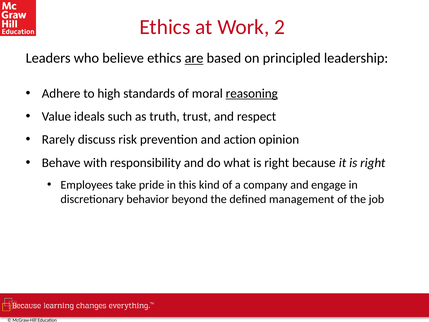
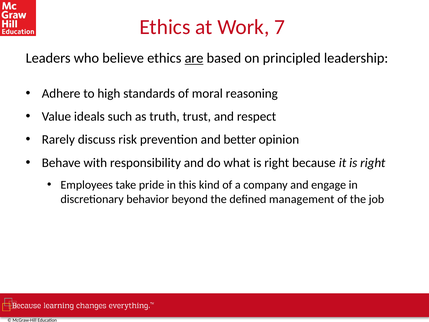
2: 2 -> 7
reasoning underline: present -> none
action: action -> better
